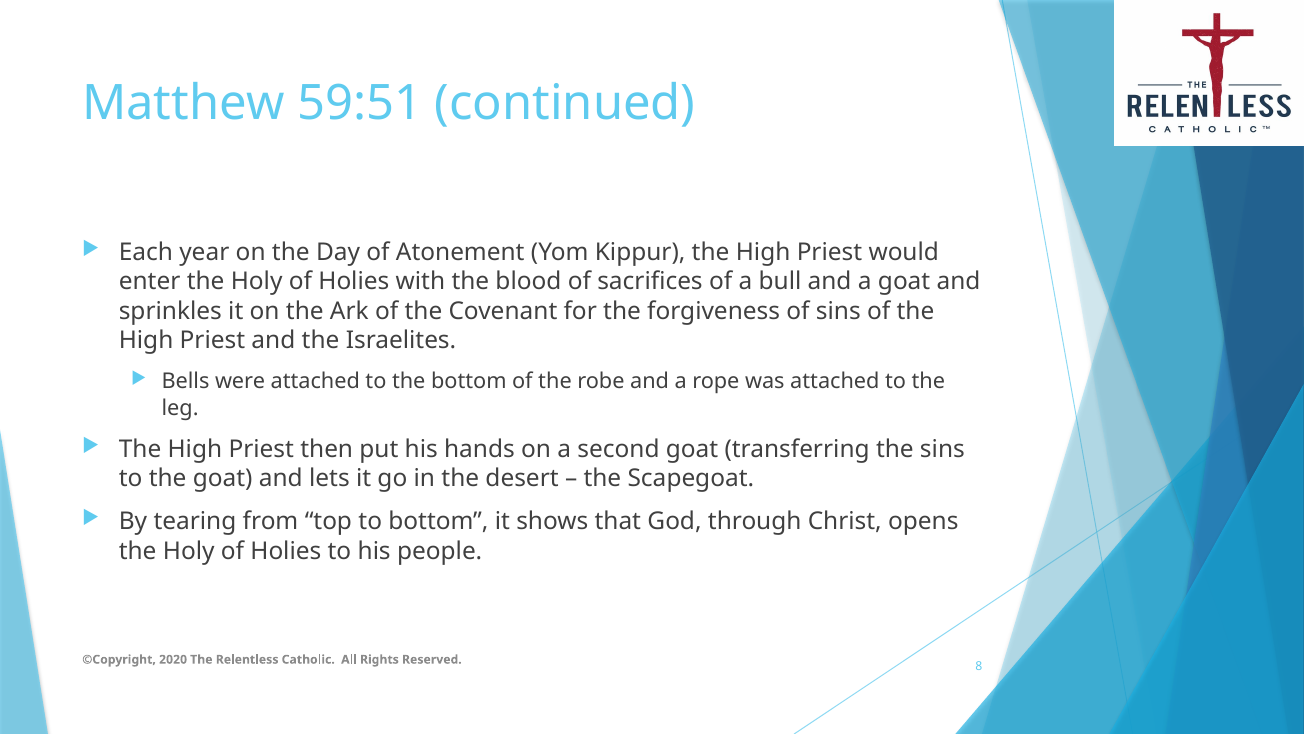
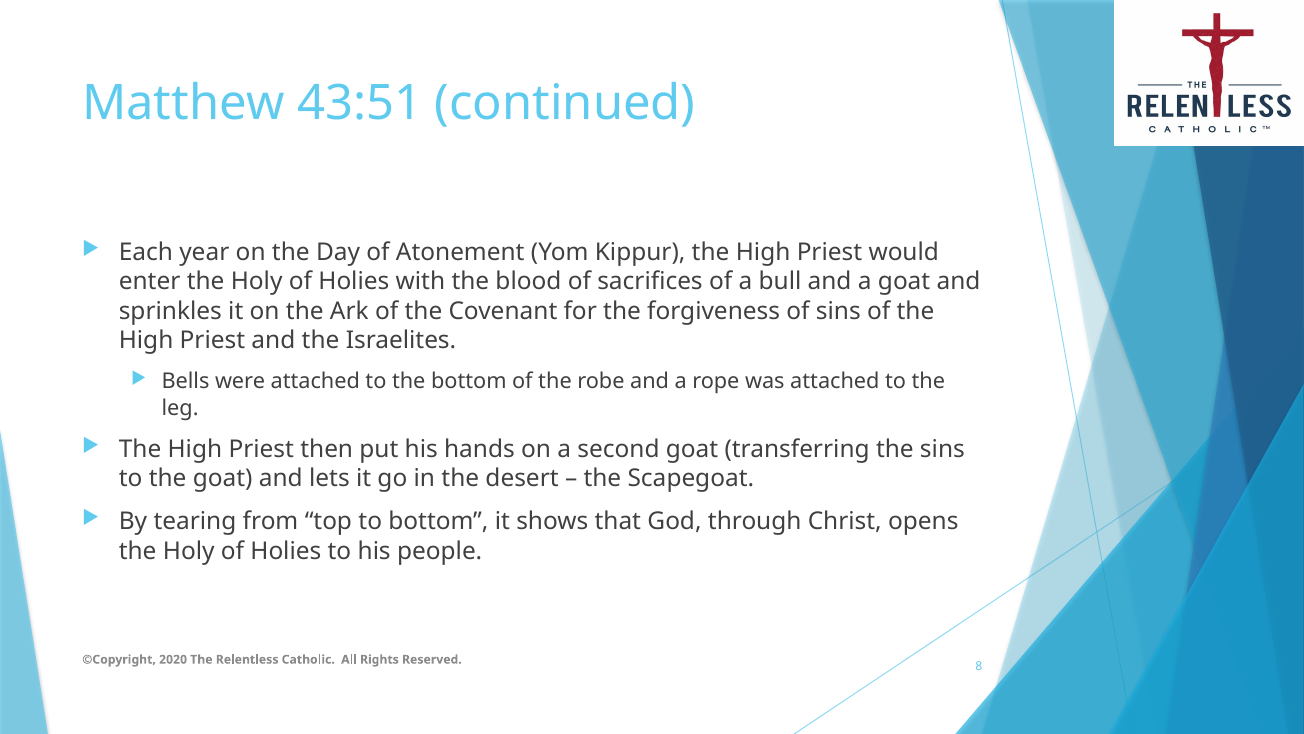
59:51: 59:51 -> 43:51
